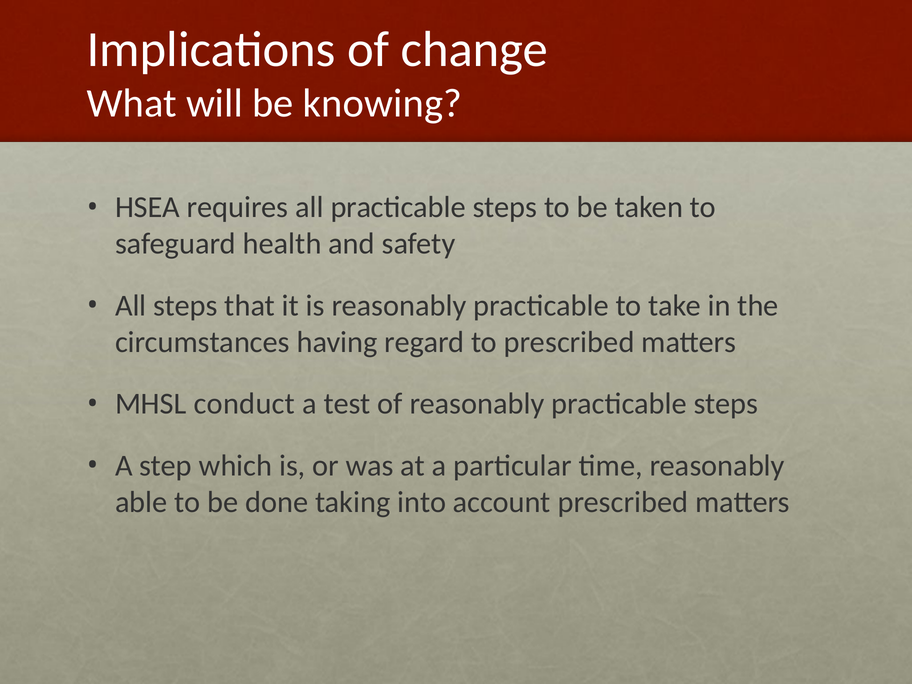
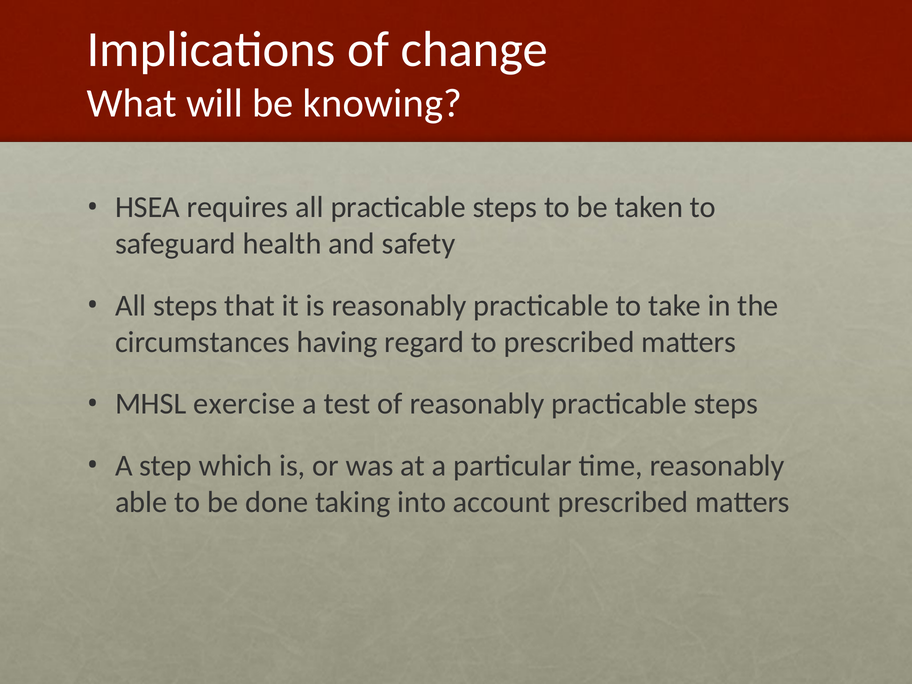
conduct: conduct -> exercise
